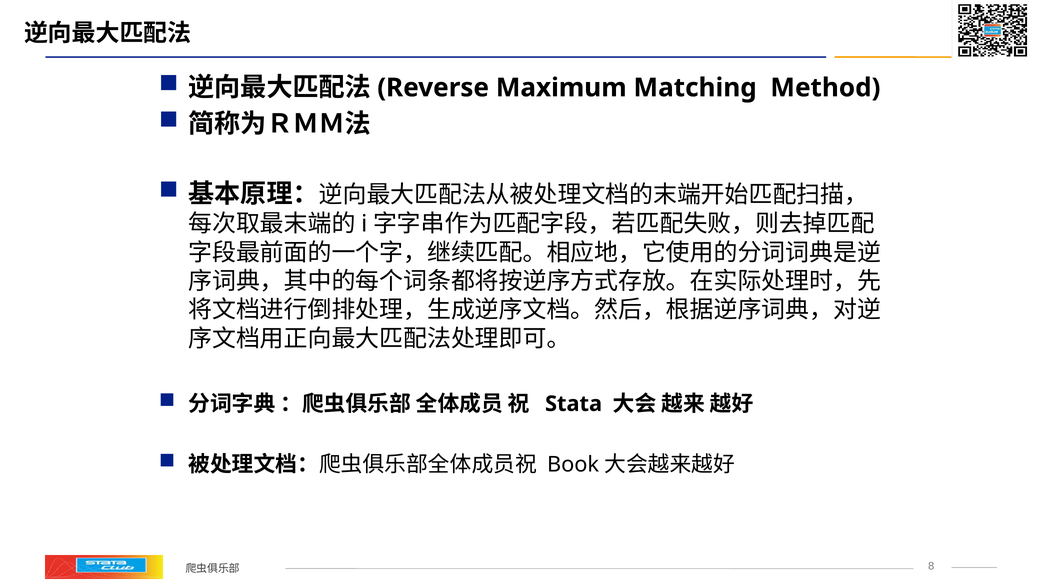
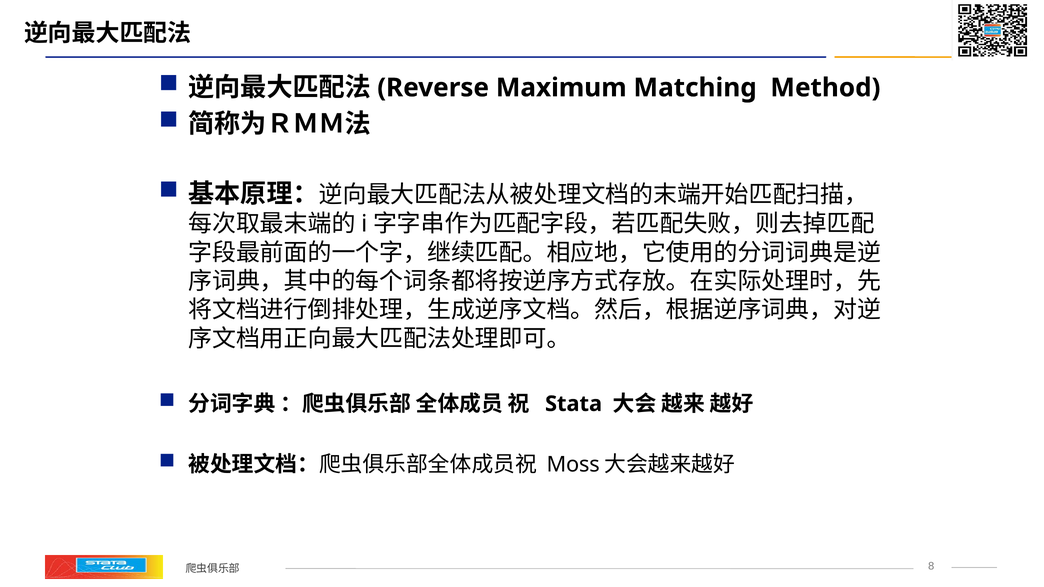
Book: Book -> Moss
